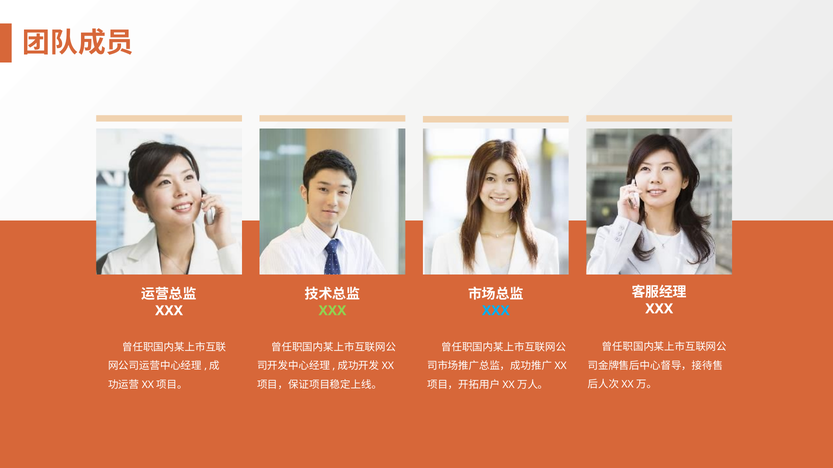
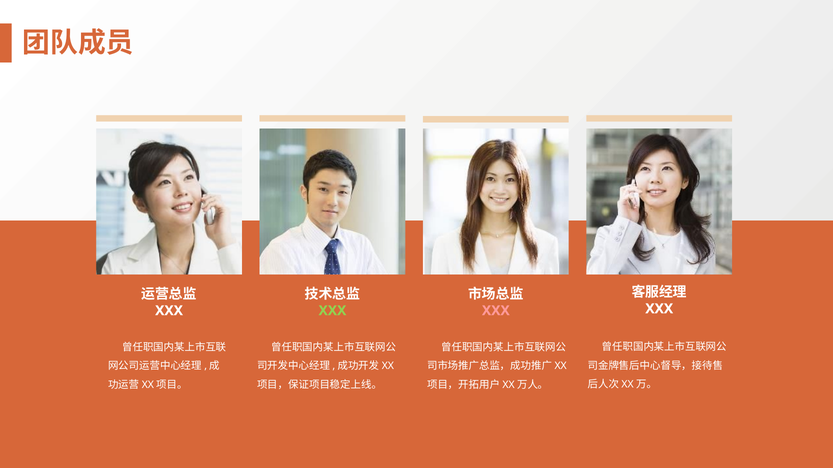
XXX at (496, 311) colour: light blue -> pink
